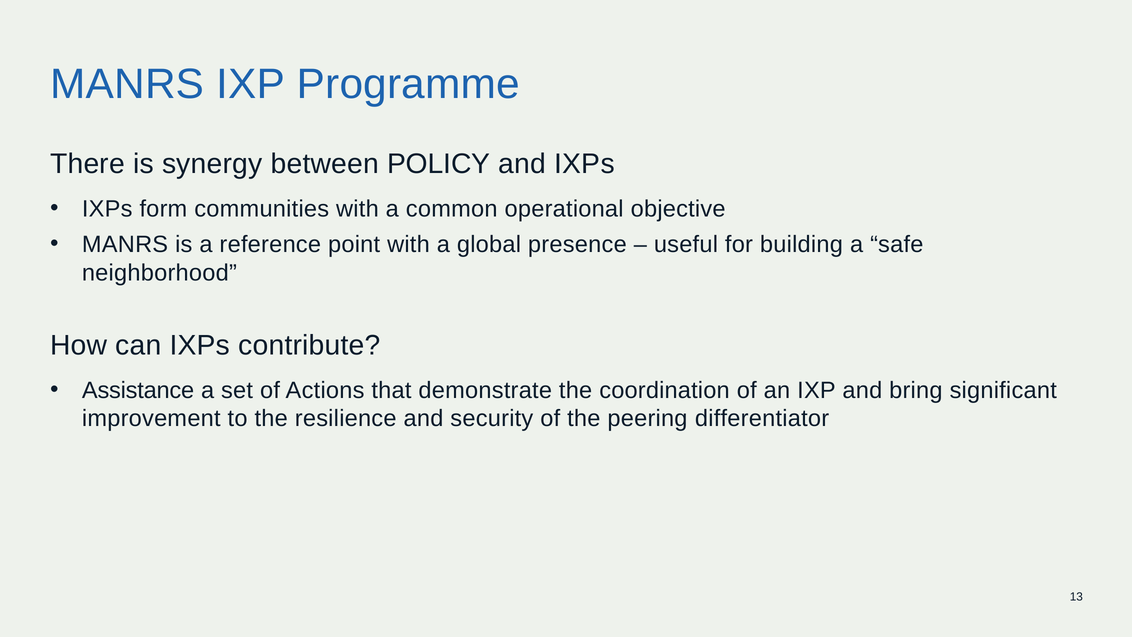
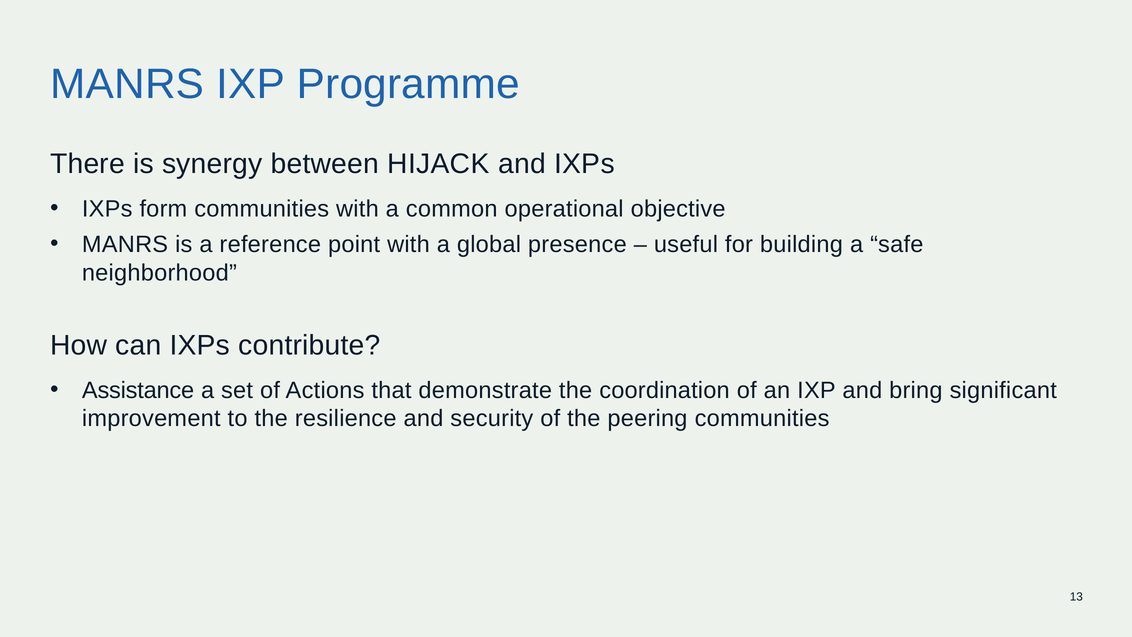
POLICY: POLICY -> HIJACK
peering differentiator: differentiator -> communities
